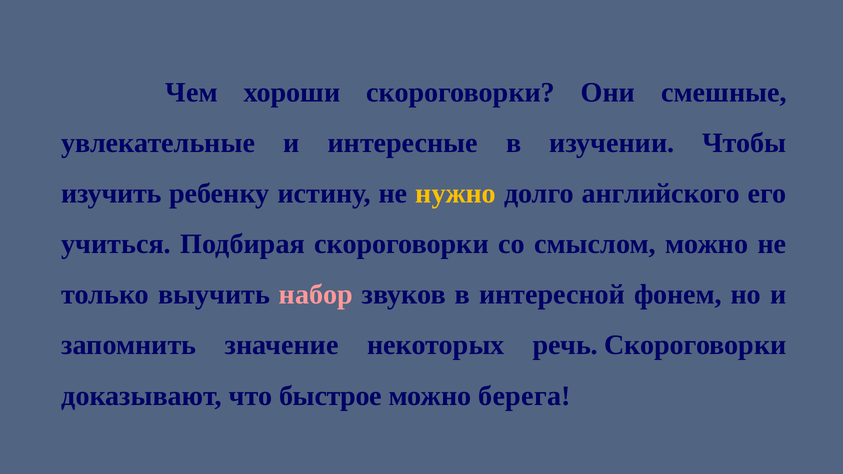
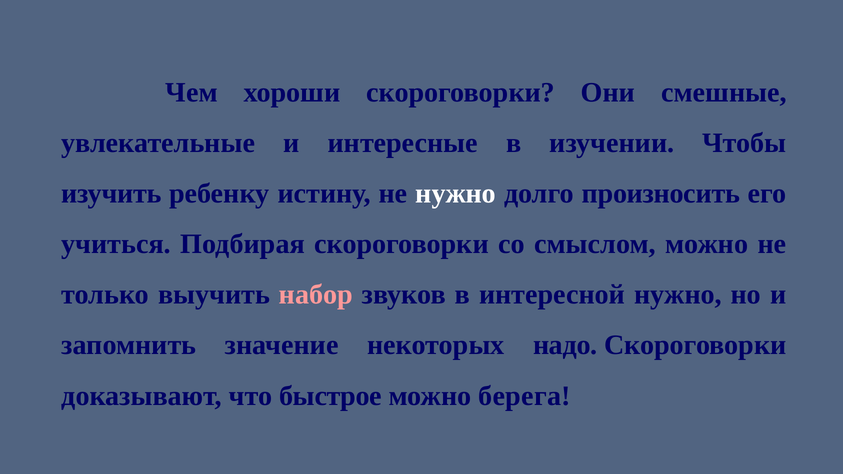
нужно at (456, 194) colour: yellow -> white
английского: английского -> произносить
интересной фонем: фонем -> нужно
речь: речь -> надо
